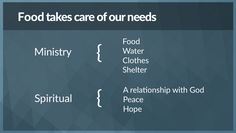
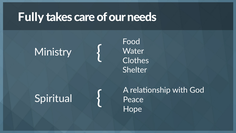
Food at (31, 17): Food -> Fully
